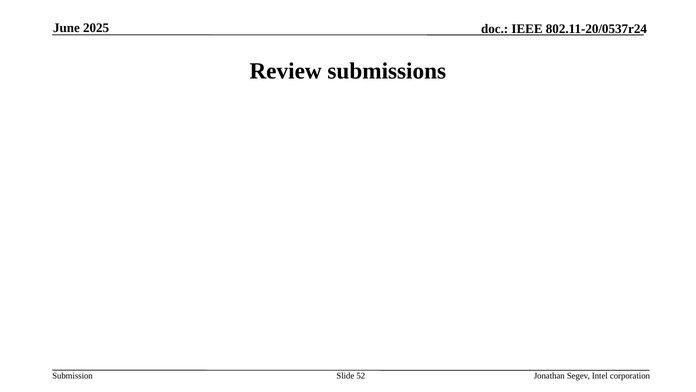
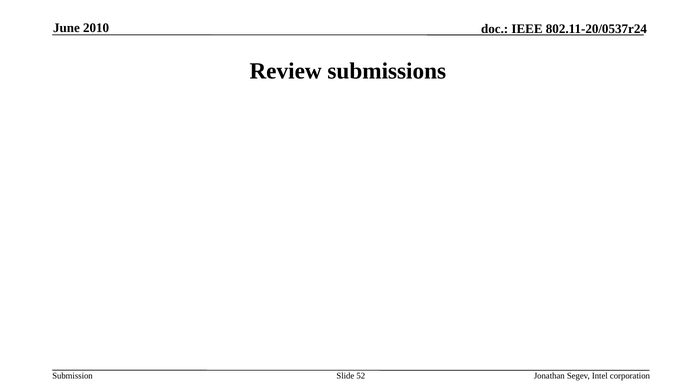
2025: 2025 -> 2010
